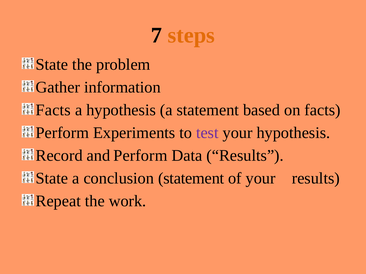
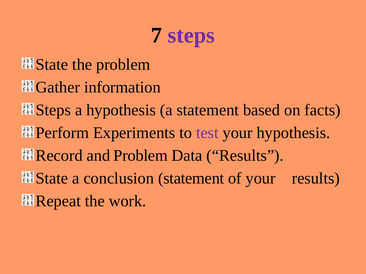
steps at (191, 35) colour: orange -> purple
Facts at (53, 110): Facts -> Steps
and Perform: Perform -> Problem
